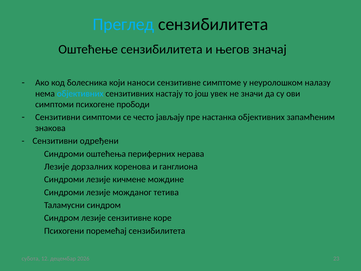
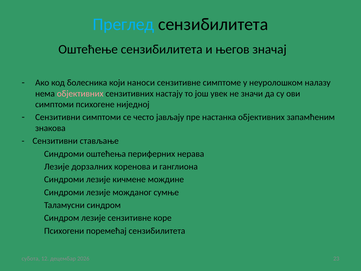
објективних at (80, 93) colour: light blue -> pink
прободи: прободи -> ниједној
одређени: одређени -> стављање
тетива: тетива -> сумње
